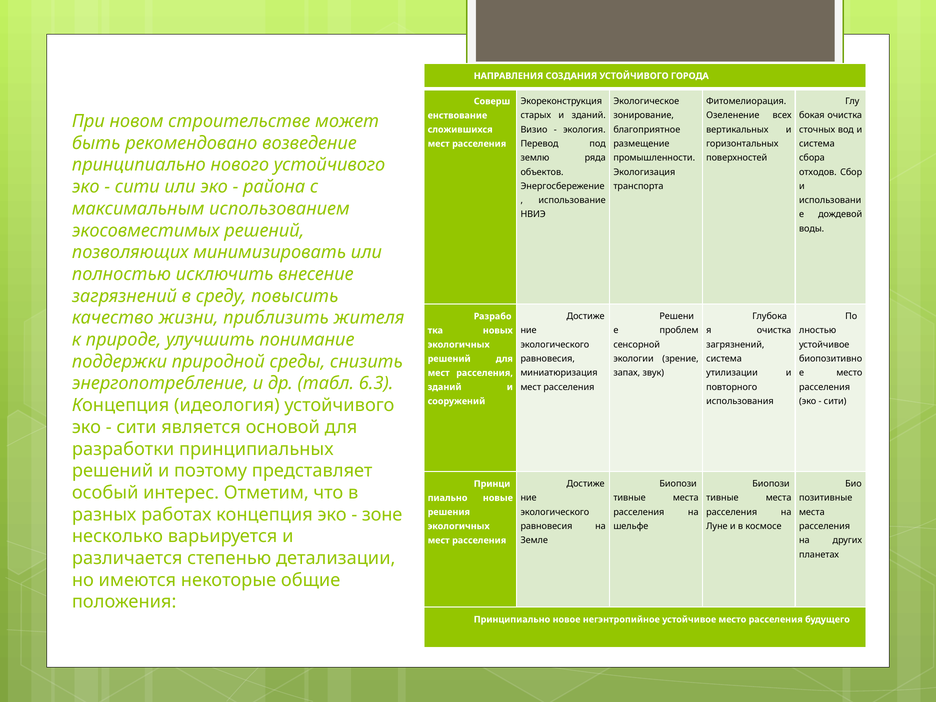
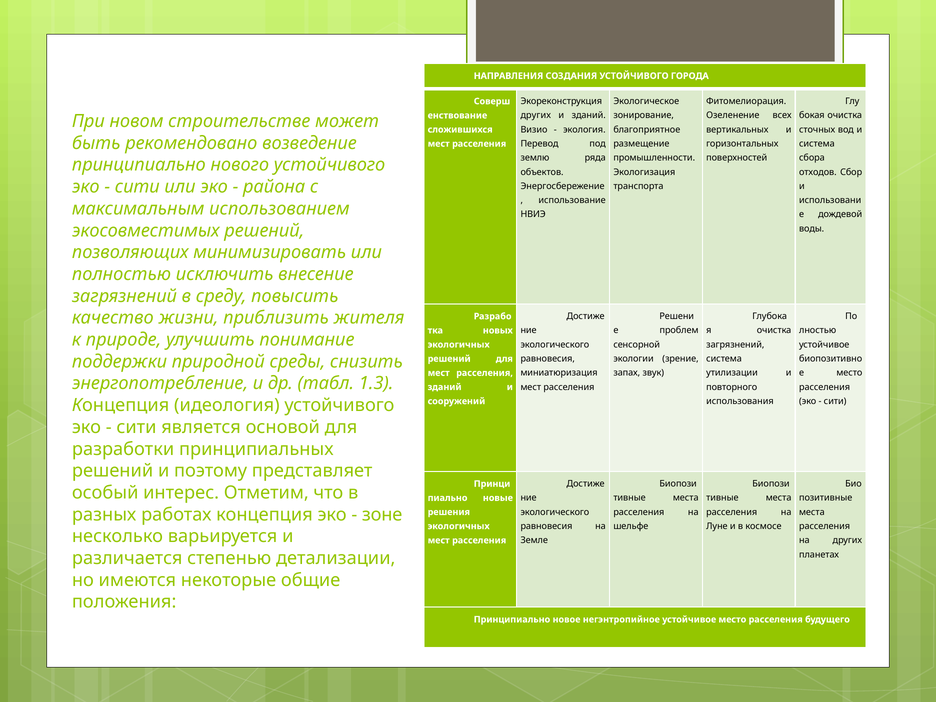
старых at (536, 115): старых -> других
6.3: 6.3 -> 1.3
